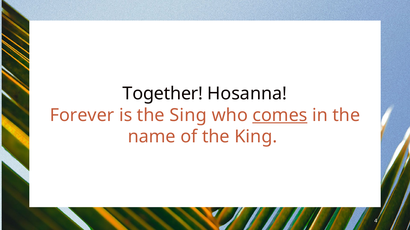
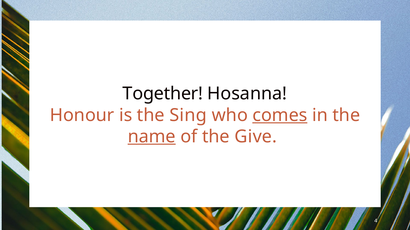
Forever: Forever -> Honour
name underline: none -> present
King: King -> Give
